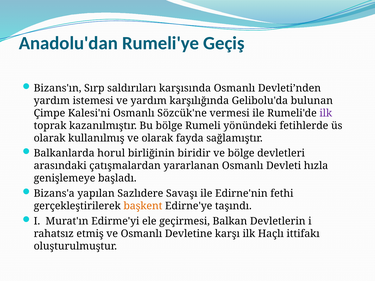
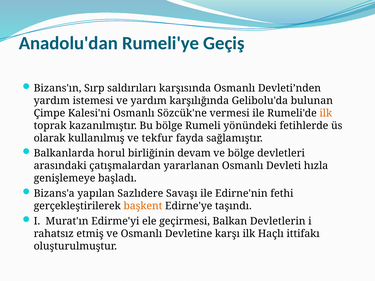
ilk at (326, 113) colour: purple -> orange
ve olarak: olarak -> tekfur
biridir: biridir -> devam
